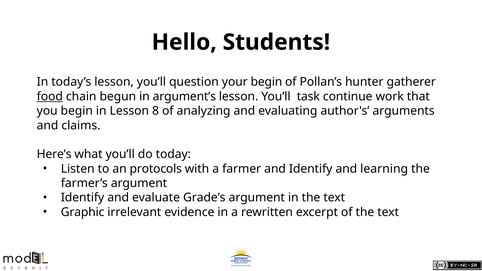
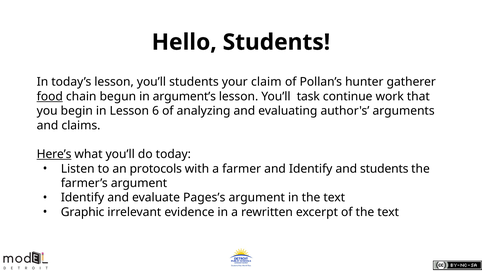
you’ll question: question -> students
your begin: begin -> claim
8: 8 -> 6
Here’s underline: none -> present
and learning: learning -> students
Grade’s: Grade’s -> Pages’s
